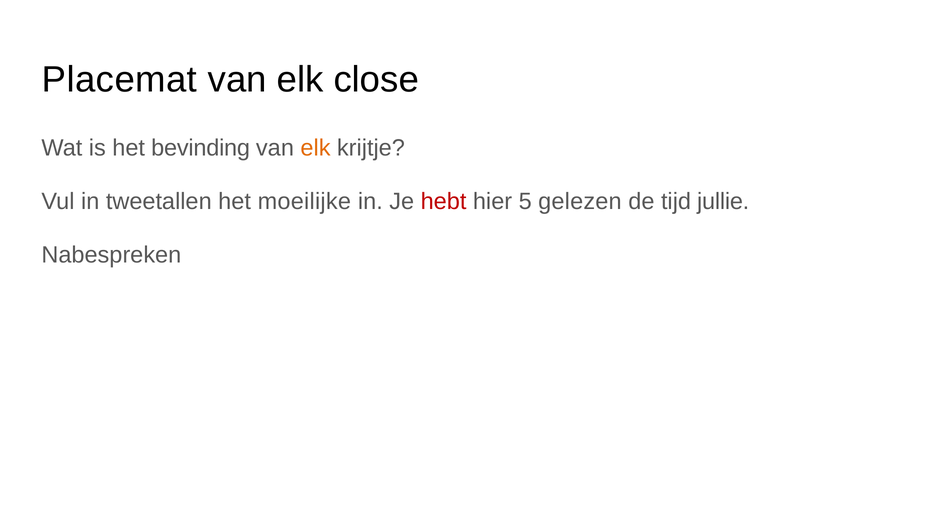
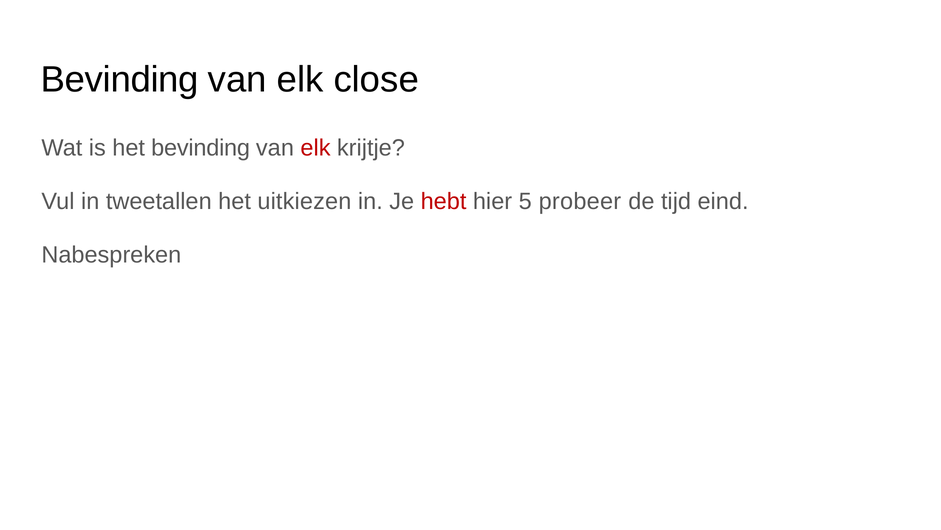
Placemat at (119, 80): Placemat -> Bevinding
elk at (316, 148) colour: orange -> red
moeilijke: moeilijke -> uitkiezen
gelezen: gelezen -> probeer
jullie: jullie -> eind
